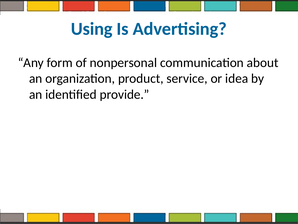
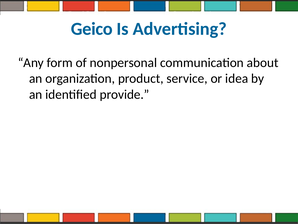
Using: Using -> Geico
